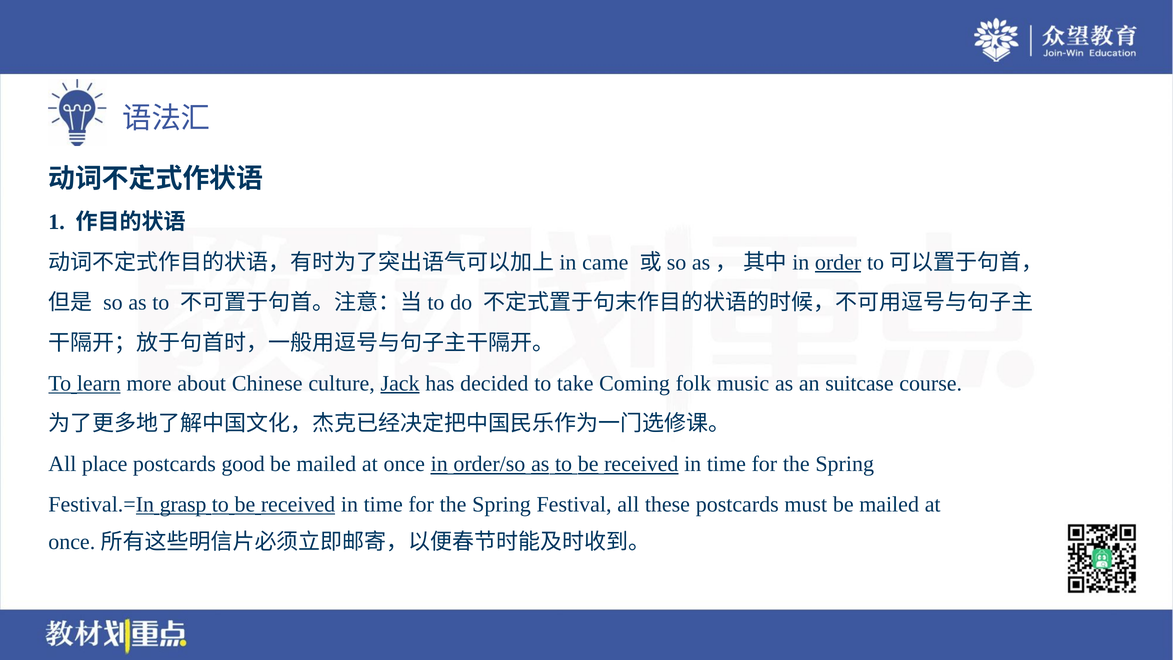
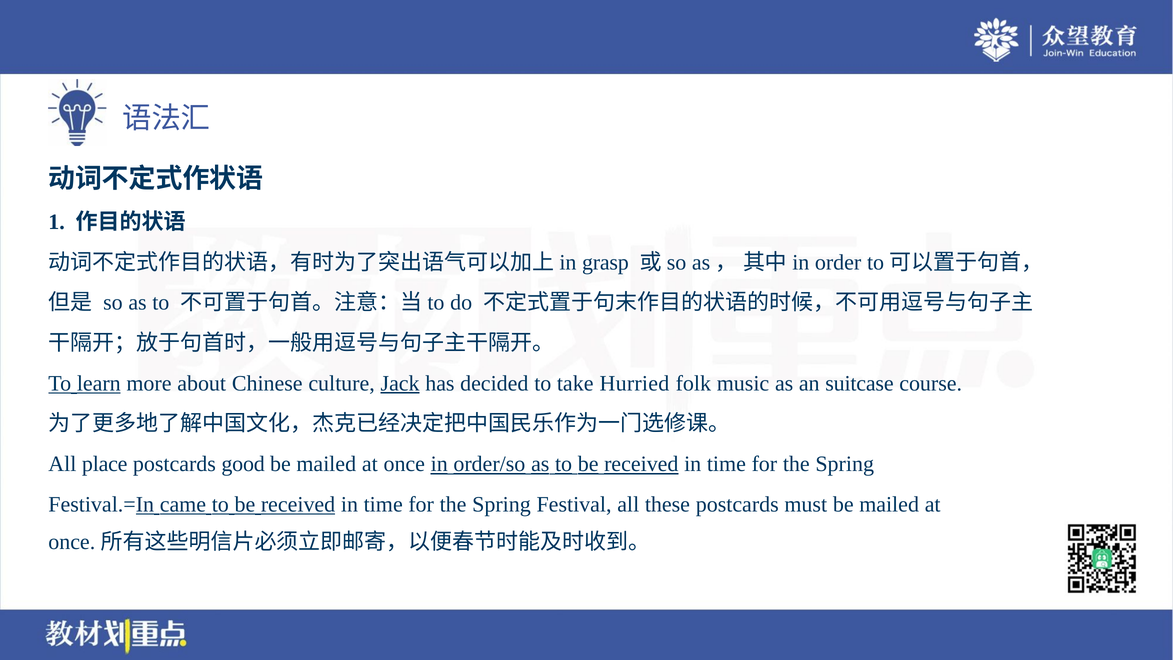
came: came -> grasp
order underline: present -> none
Coming: Coming -> Hurried
grasp: grasp -> came
